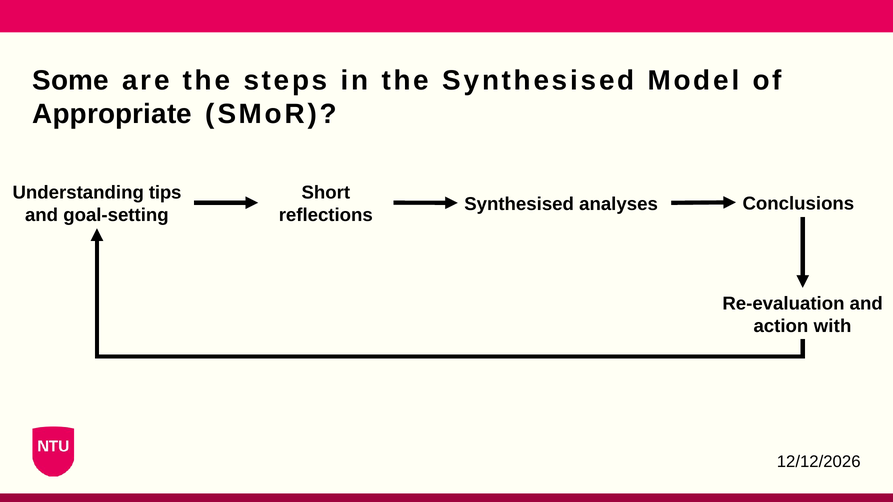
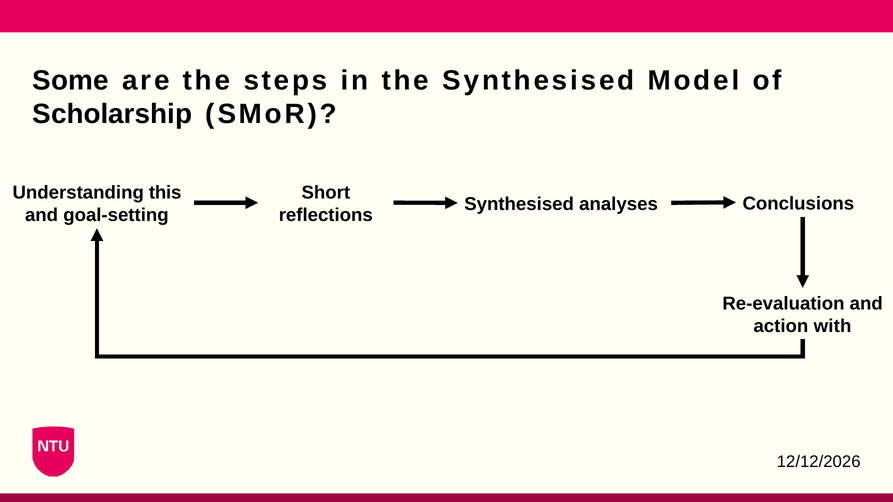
Appropriate: Appropriate -> Scholarship
tips: tips -> this
